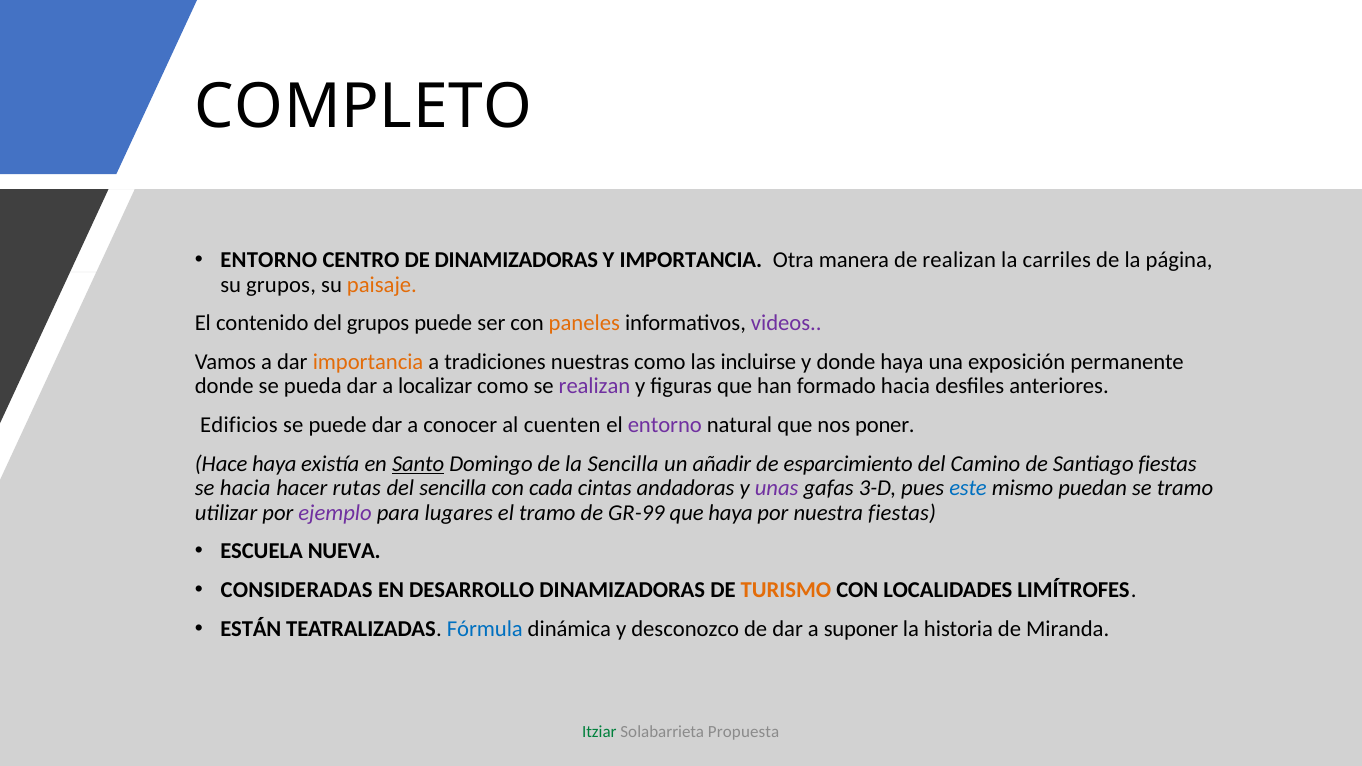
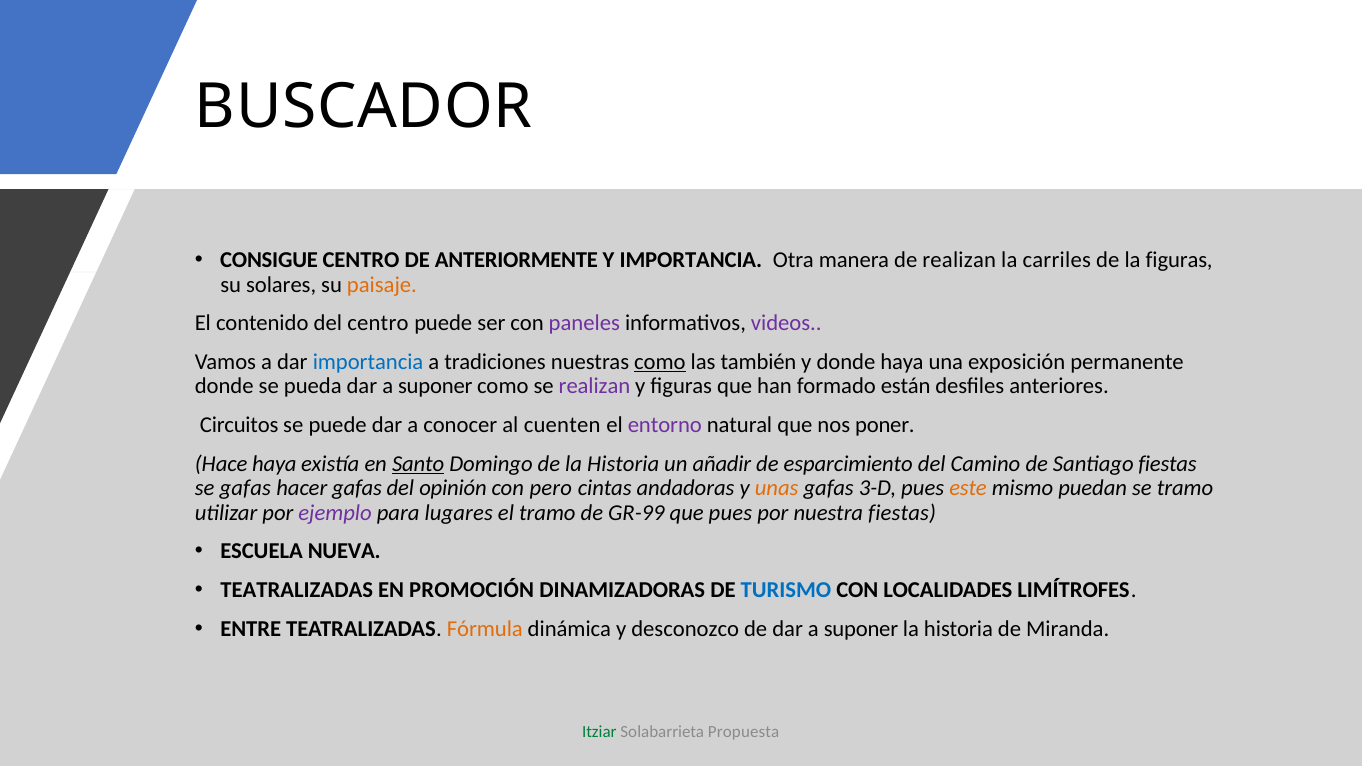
COMPLETO: COMPLETO -> BUSCADOR
ENTORNO at (269, 260): ENTORNO -> CONSIGUE
DE DINAMIZADORAS: DINAMIZADORAS -> ANTERIORMENTE
la página: página -> figuras
su grupos: grupos -> solares
del grupos: grupos -> centro
paneles colour: orange -> purple
importancia at (368, 362) colour: orange -> blue
como at (660, 362) underline: none -> present
incluirse: incluirse -> también
pueda dar a localizar: localizar -> suponer
formado hacia: hacia -> están
Edificios: Edificios -> Circuitos
de la Sencilla: Sencilla -> Historia
se hacia: hacia -> gafas
hacer rutas: rutas -> gafas
del sencilla: sencilla -> opinión
cada: cada -> pero
unas colour: purple -> orange
este colour: blue -> orange
que haya: haya -> pues
CONSIDERADAS at (297, 590): CONSIDERADAS -> TEATRALIZADAS
DESARROLLO: DESARROLLO -> PROMOCIÓN
TURISMO colour: orange -> blue
ESTÁN: ESTÁN -> ENTRE
Fórmula colour: blue -> orange
